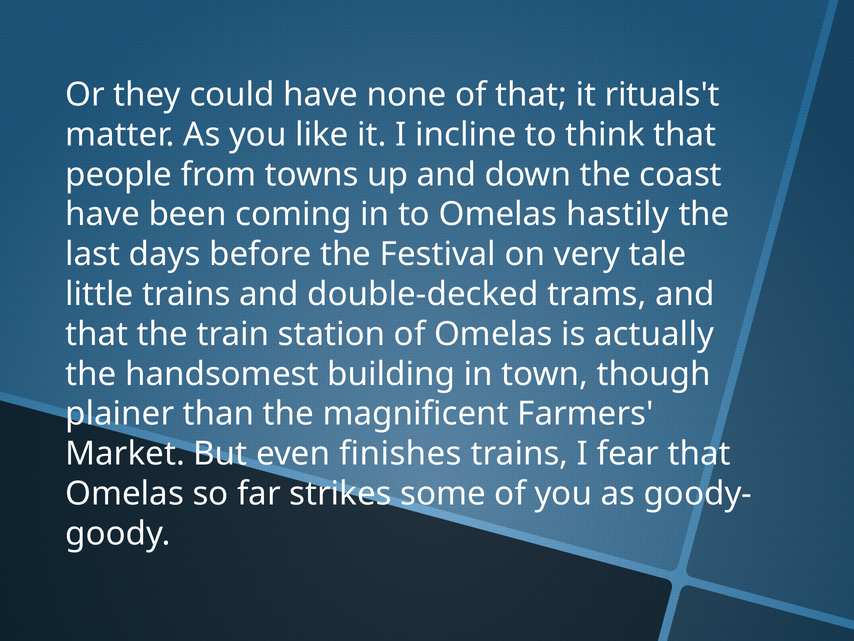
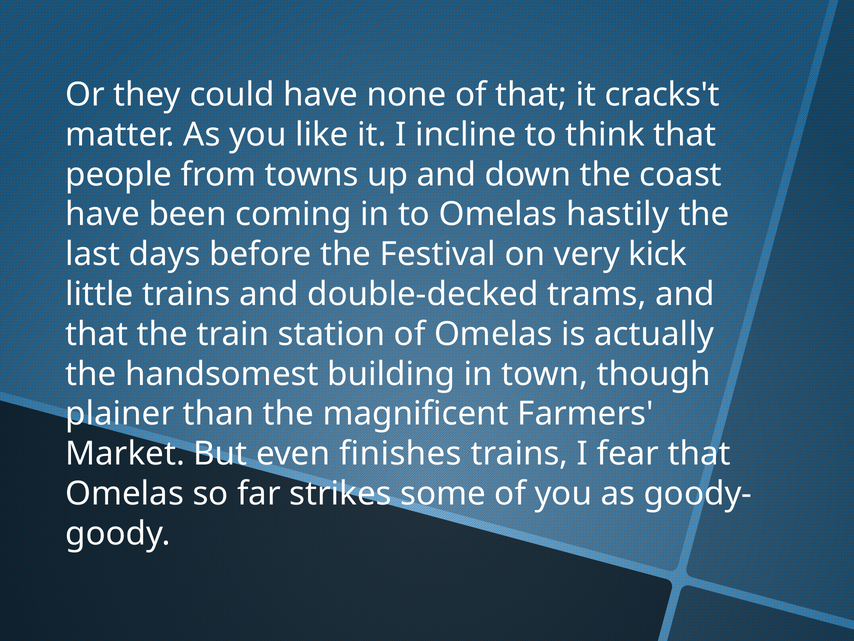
rituals't: rituals't -> cracks't
tale: tale -> kick
